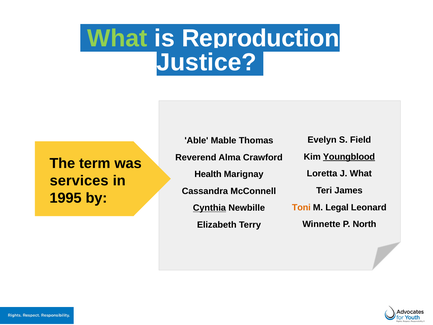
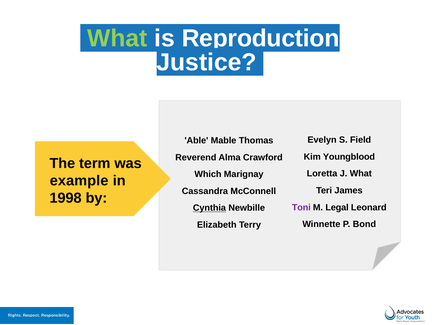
Youngblood underline: present -> none
Health: Health -> Which
services: services -> example
1995: 1995 -> 1998
Toni colour: orange -> purple
North: North -> Bond
